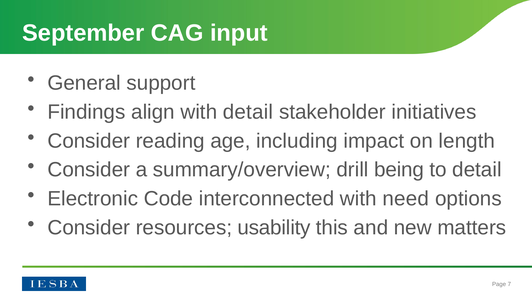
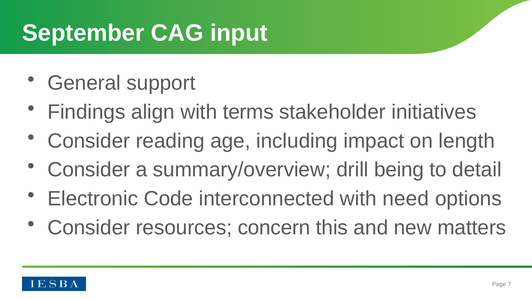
with detail: detail -> terms
usability: usability -> concern
